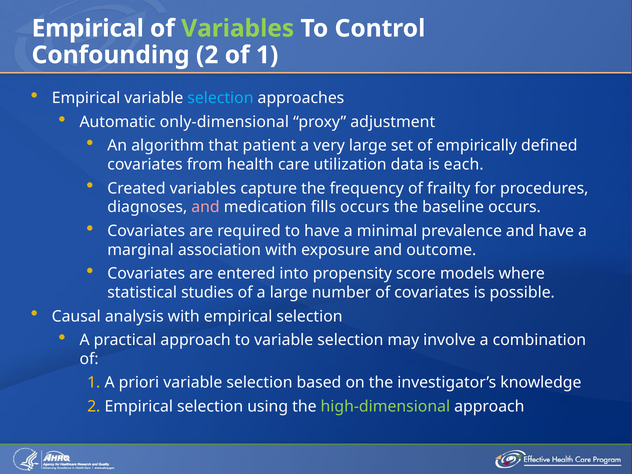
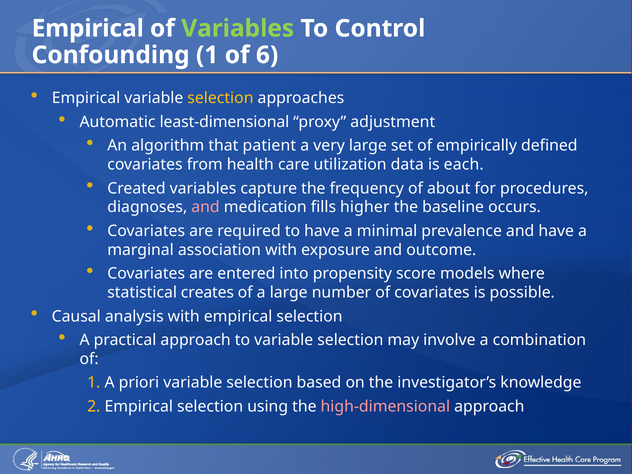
Confounding 2: 2 -> 1
1 at (267, 55): 1 -> 6
selection at (220, 98) colour: light blue -> yellow
only-dimensional: only-dimensional -> least-dimensional
frailty: frailty -> about
fills occurs: occurs -> higher
studies: studies -> creates
high-dimensional colour: light green -> pink
